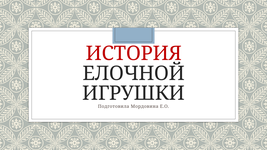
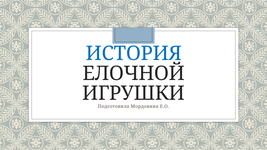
ИСТОРИЯ colour: red -> blue
